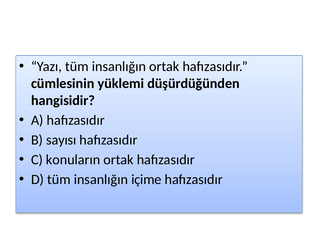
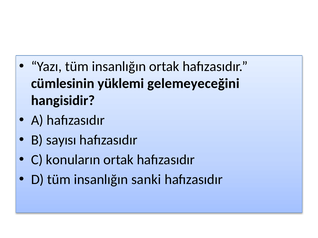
düşürdüğünden: düşürdüğünden -> gelemeyeceğini
içime: içime -> sanki
